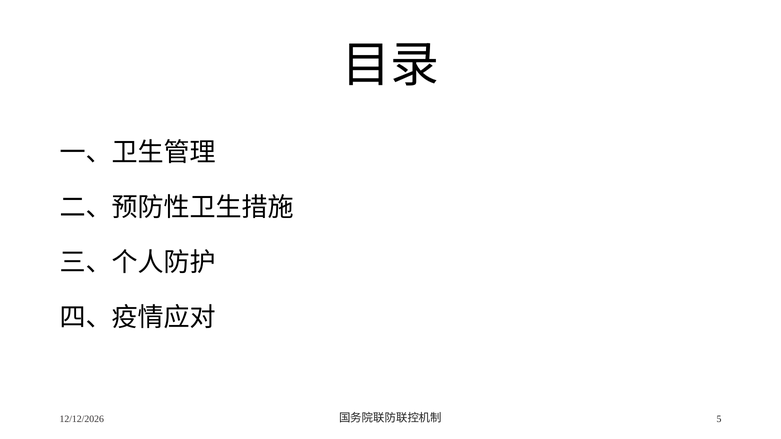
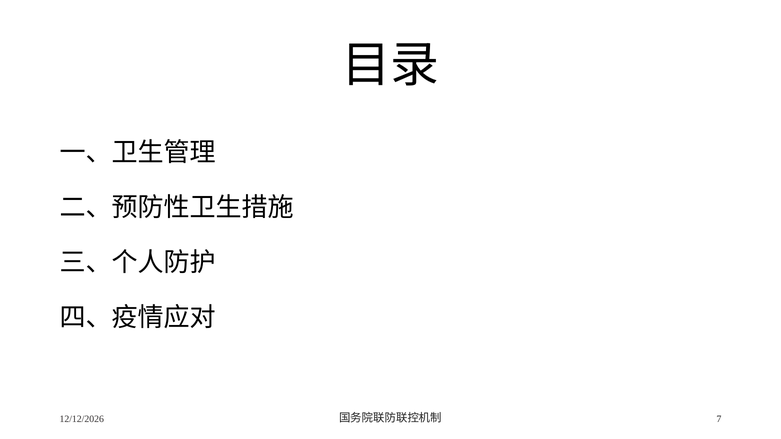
5: 5 -> 7
